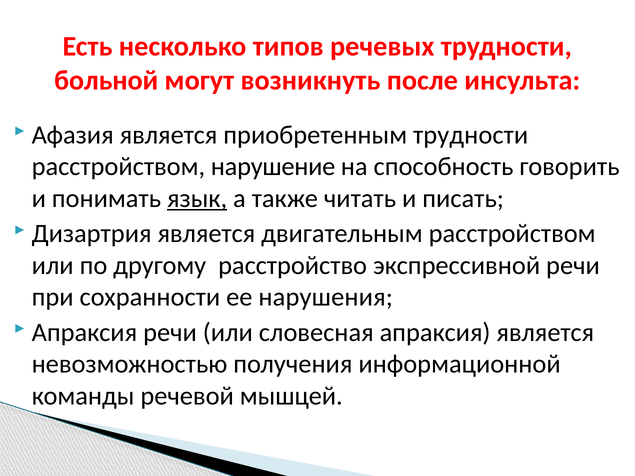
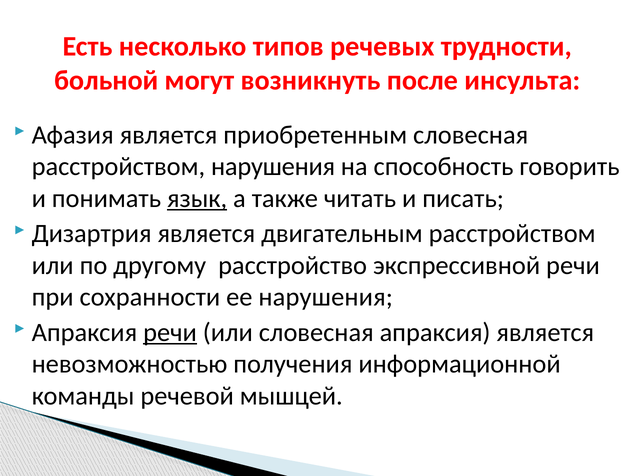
приобретенным трудности: трудности -> словесная
расстройством нарушение: нарушение -> нарушения
речи at (170, 332) underline: none -> present
